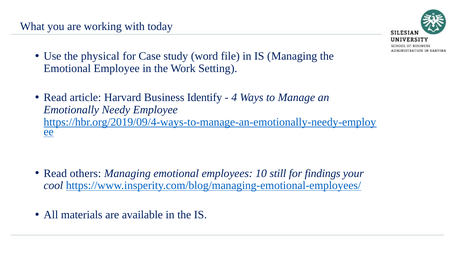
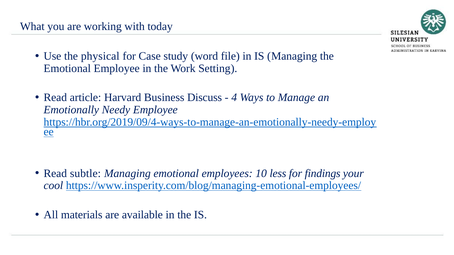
Identify: Identify -> Discuss
others: others -> subtle
still: still -> less
